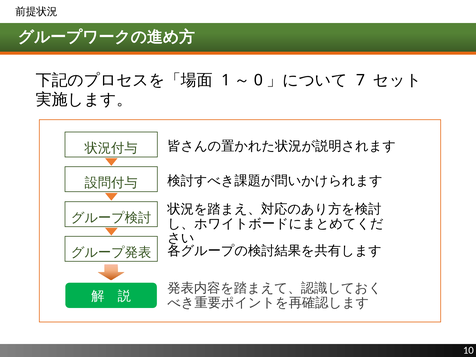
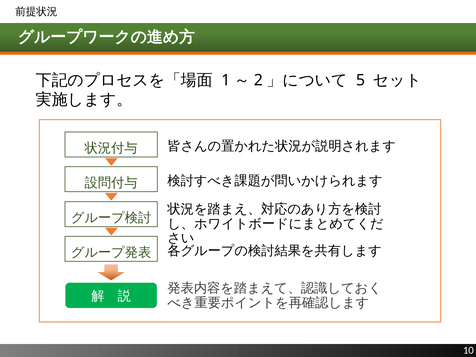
0: 0 -> 2
7: 7 -> 5
